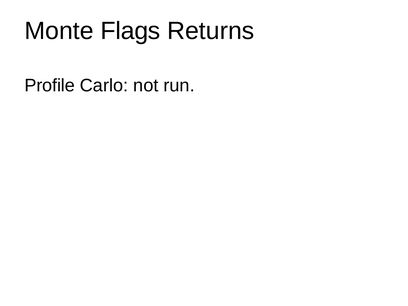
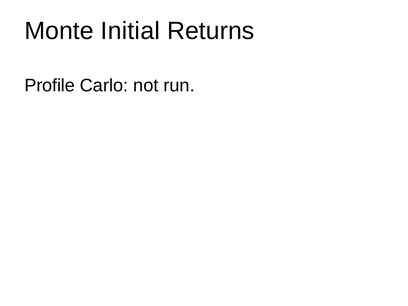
Flags: Flags -> Initial
